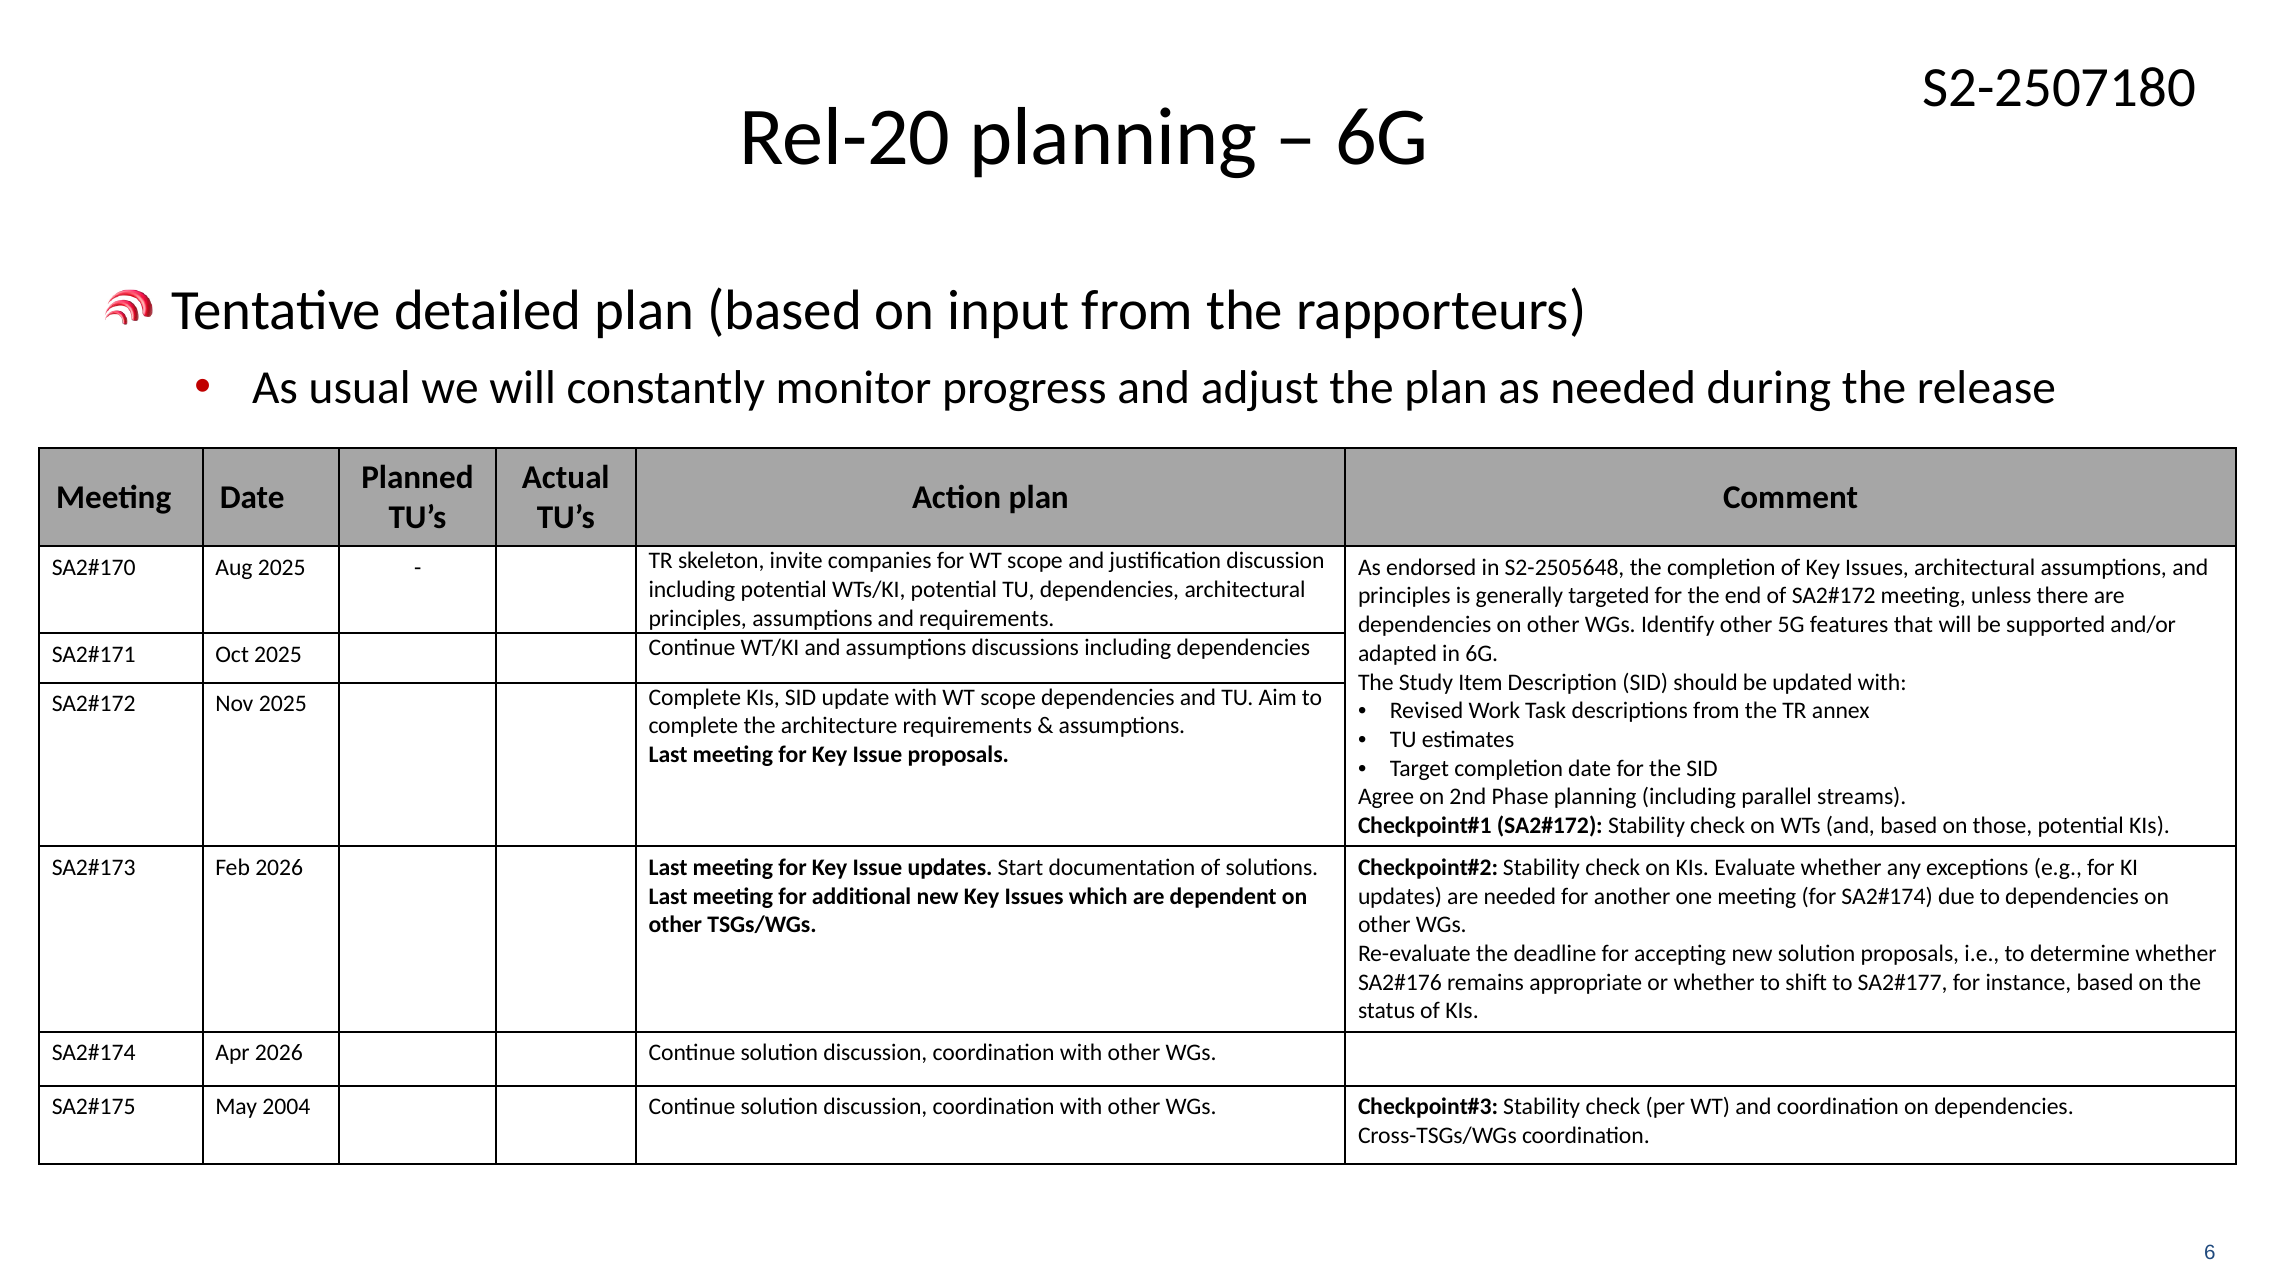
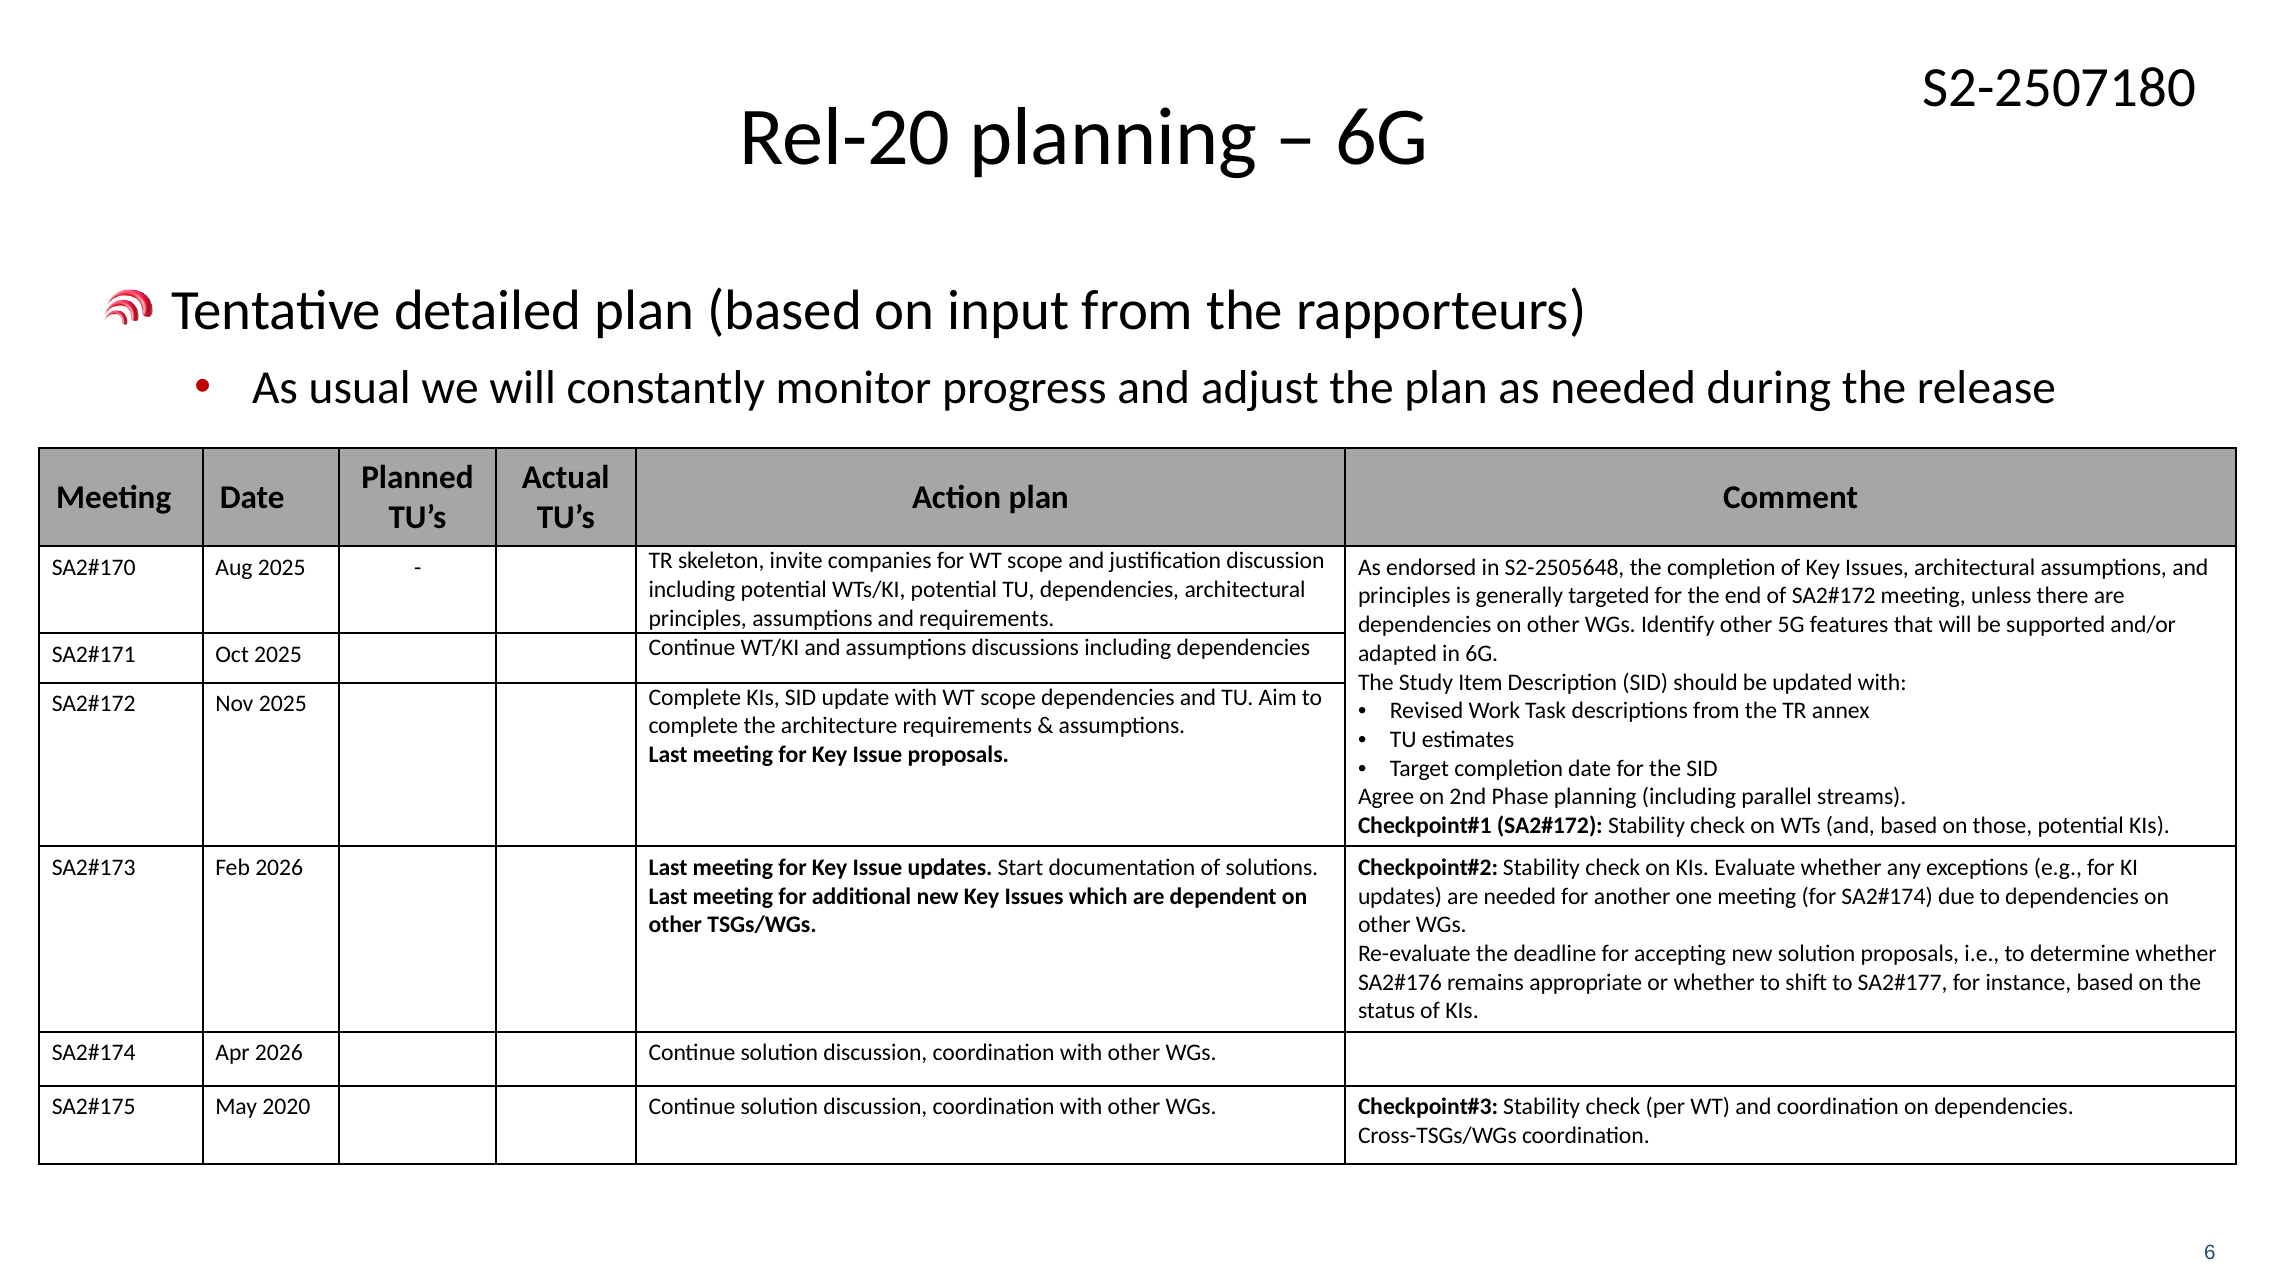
2004: 2004 -> 2020
